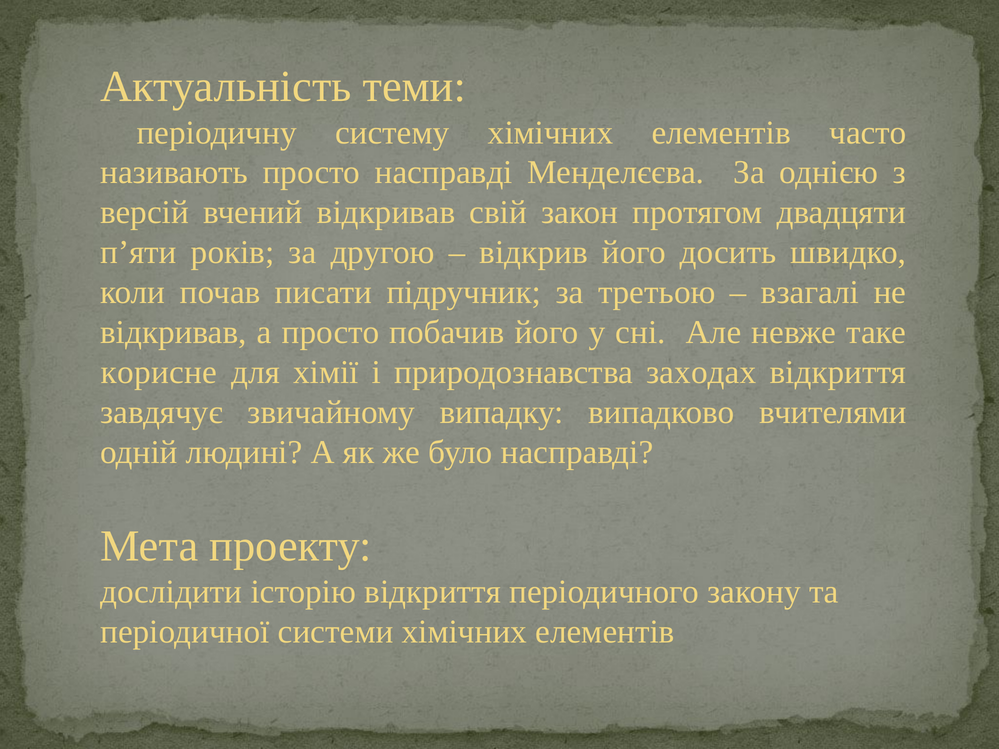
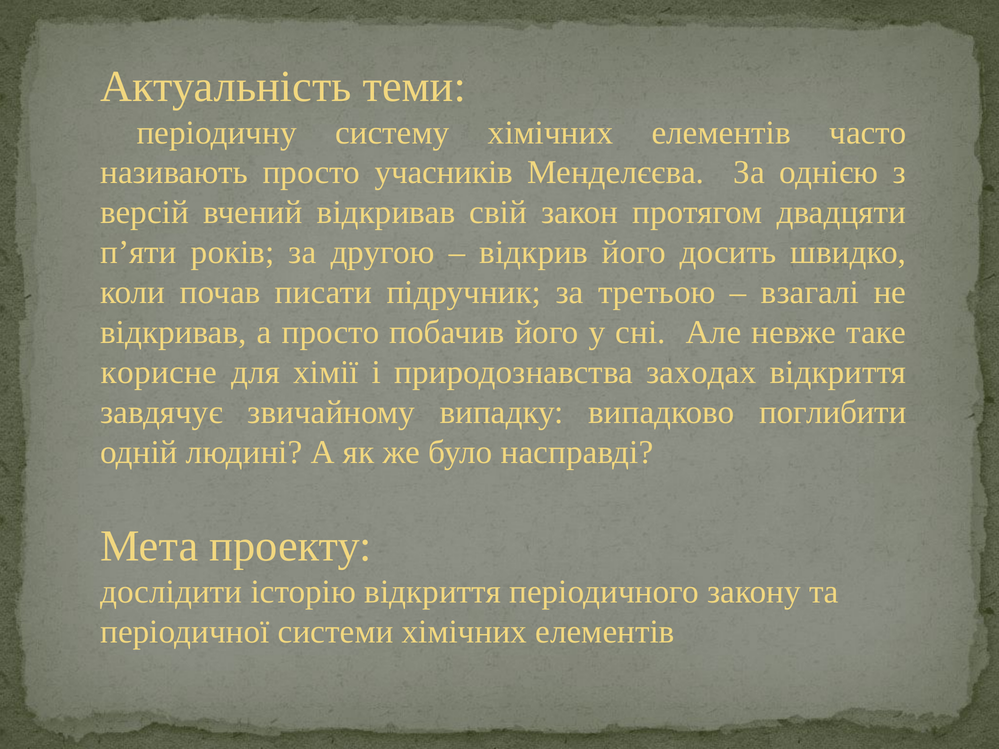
просто насправді: насправді -> учасників
вчителями: вчителями -> поглибити
